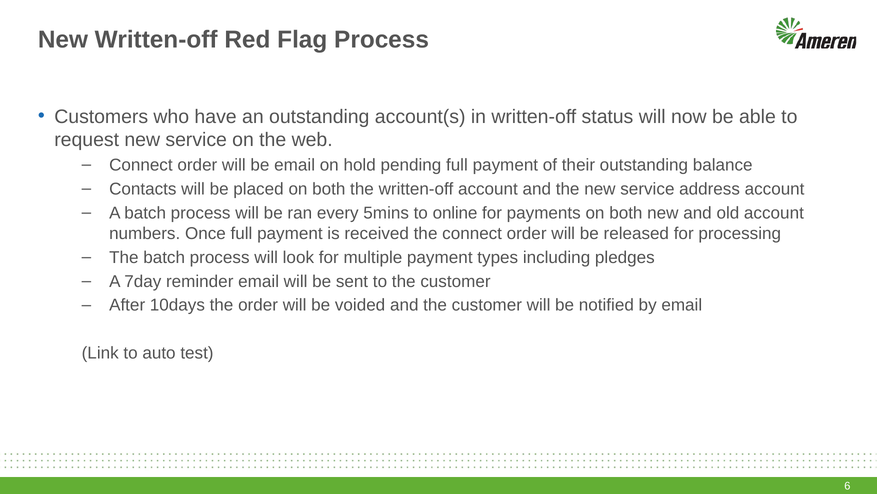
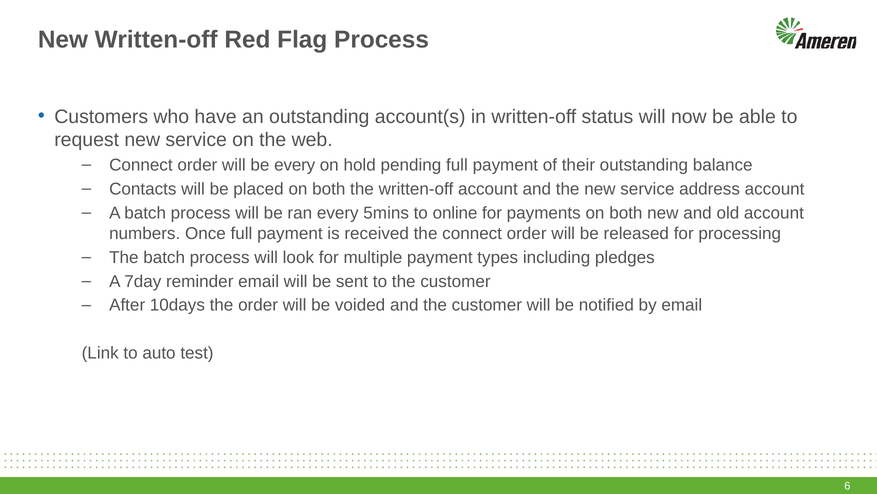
be email: email -> every
